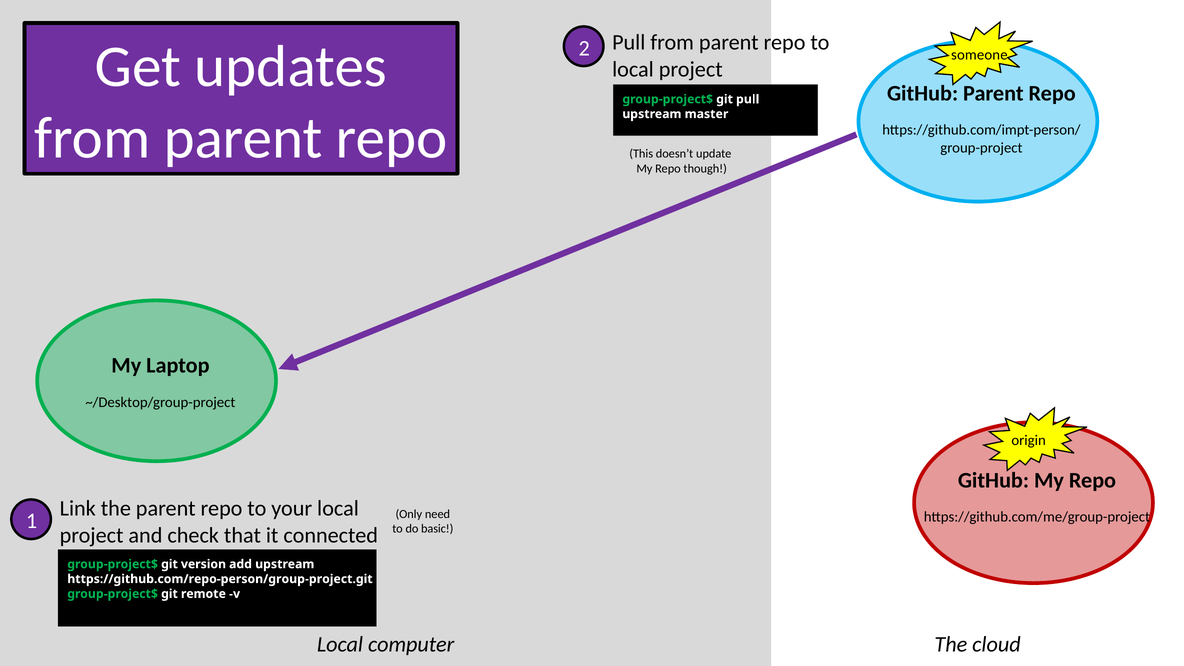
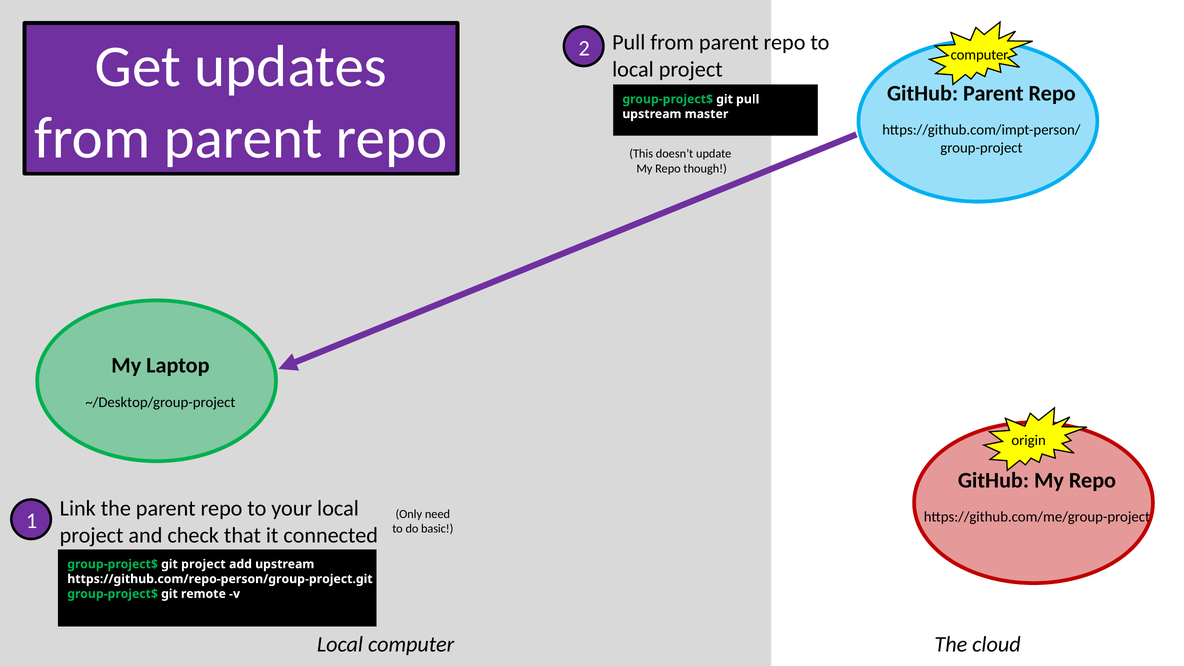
someone at (979, 55): someone -> computer
git version: version -> project
